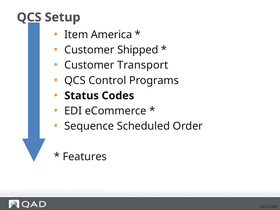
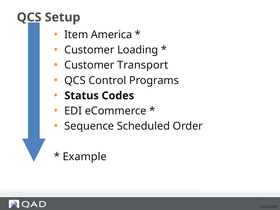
Shipped: Shipped -> Loading
Features: Features -> Example
